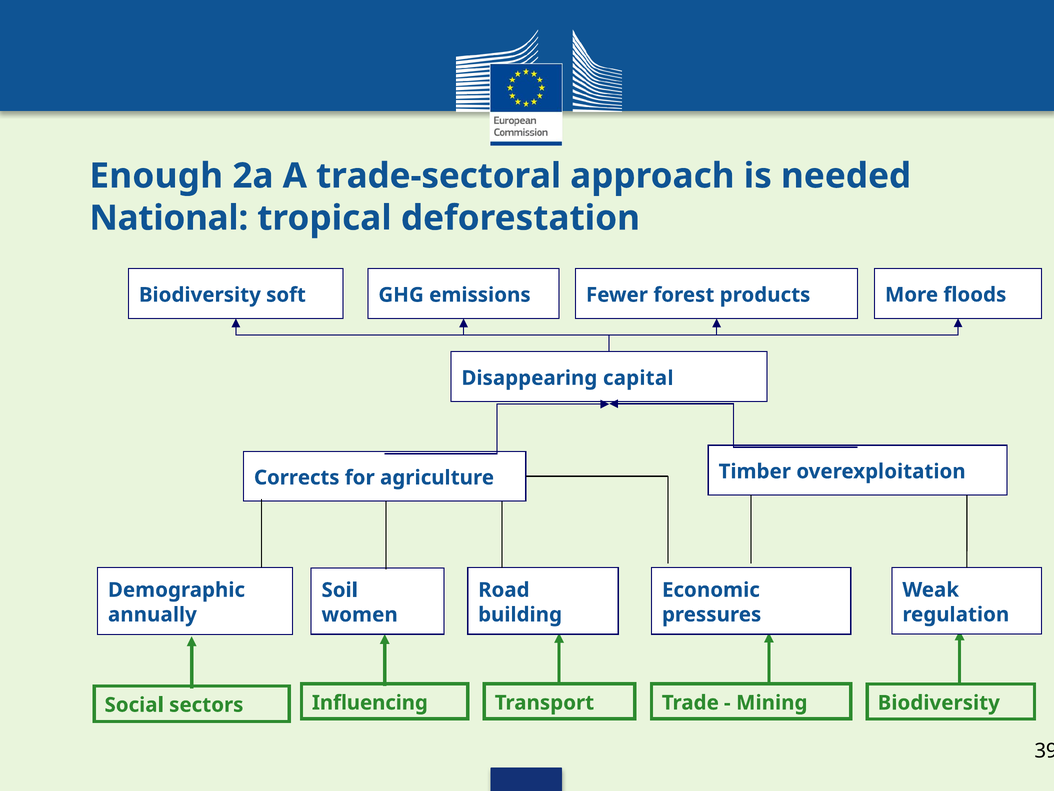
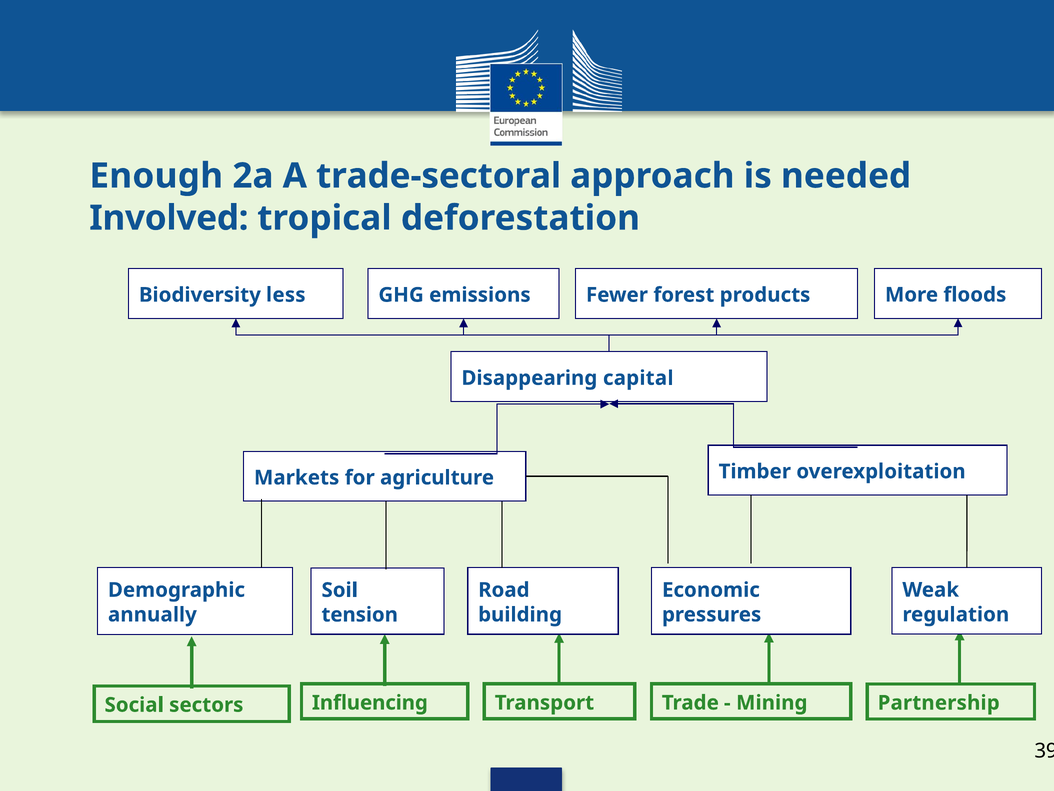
National: National -> Involved
soft: soft -> less
Corrects: Corrects -> Markets
women: women -> tension
Biodiversity at (939, 702): Biodiversity -> Partnership
